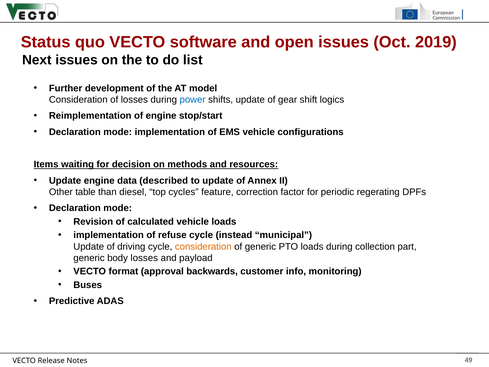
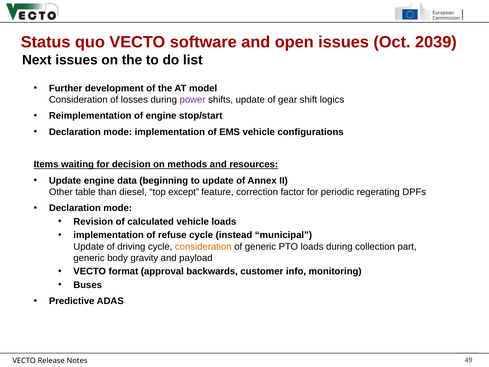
2019: 2019 -> 2039
power colour: blue -> purple
described: described -> beginning
cycles: cycles -> except
body losses: losses -> gravity
